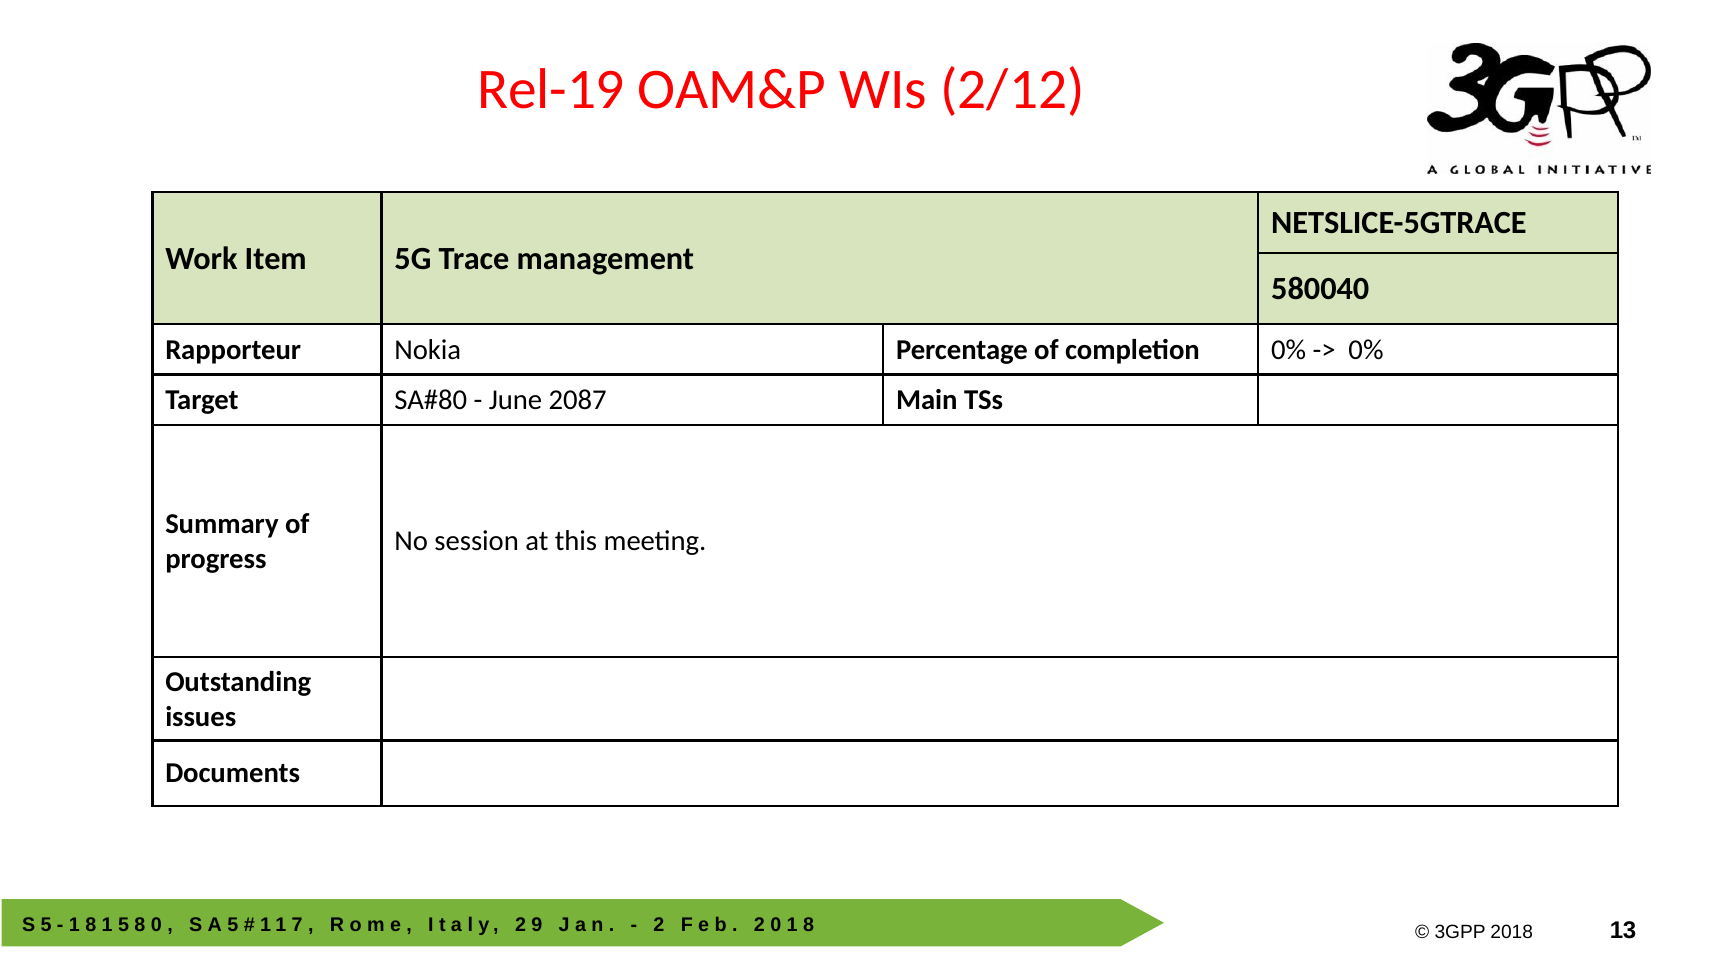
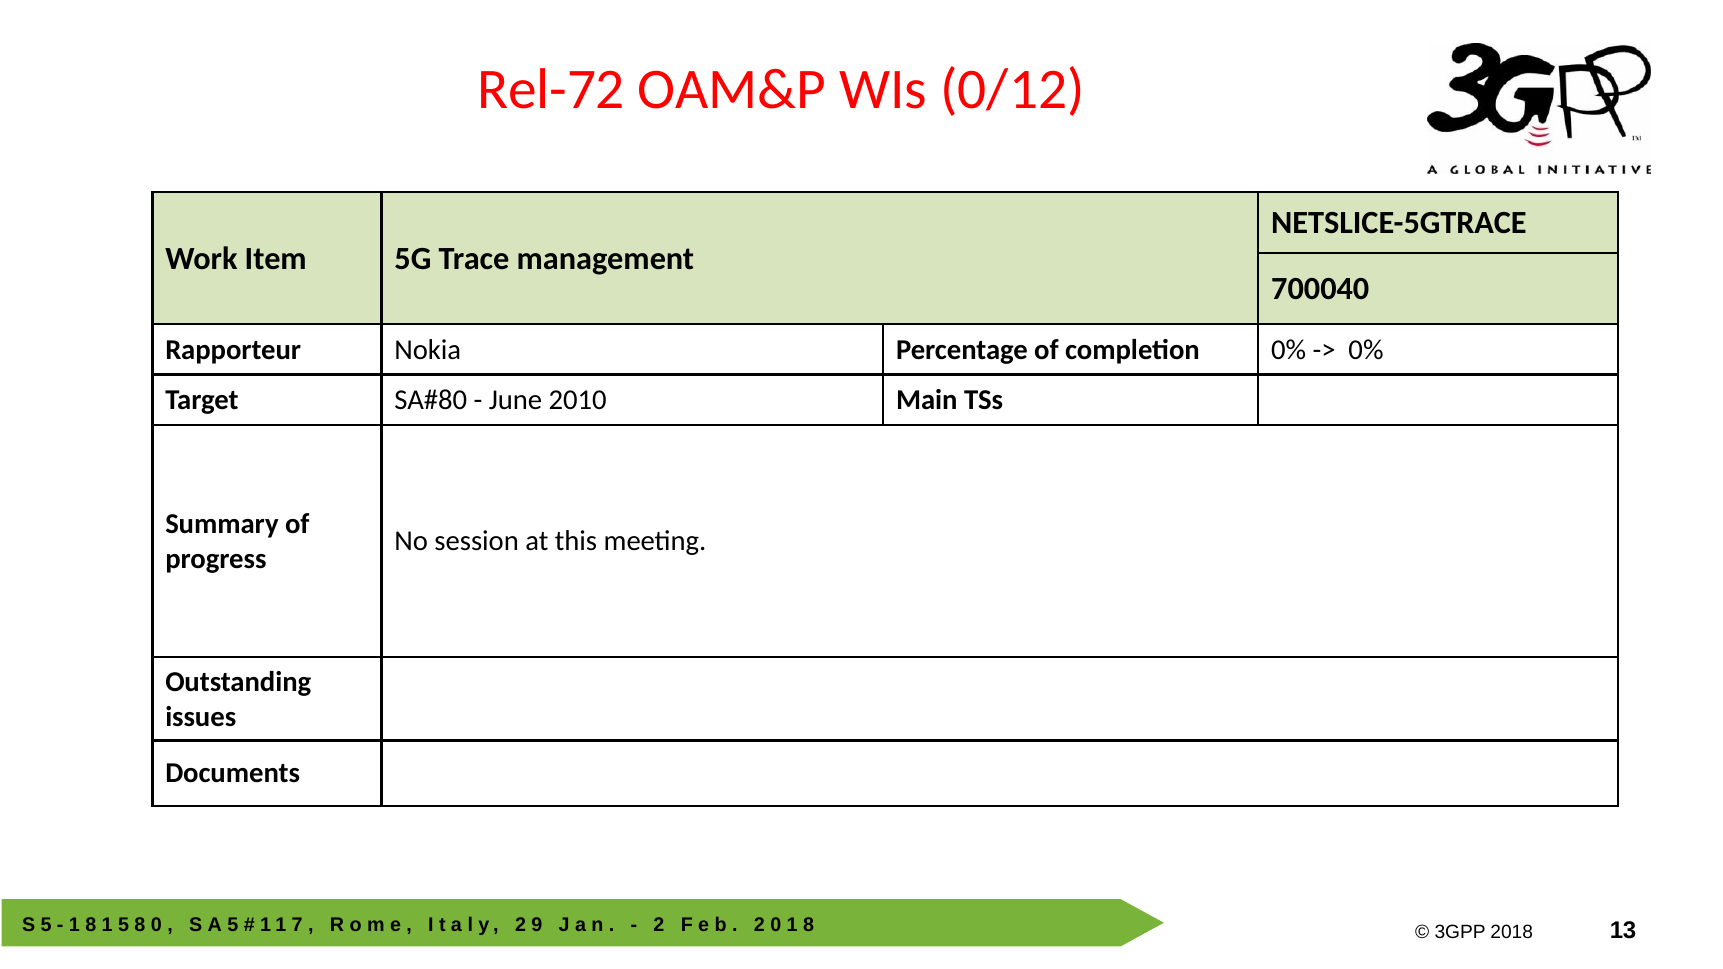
Rel-19: Rel-19 -> Rel-72
2/12: 2/12 -> 0/12
580040: 580040 -> 700040
2087: 2087 -> 2010
